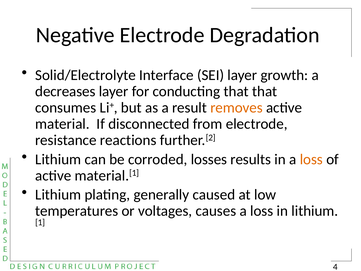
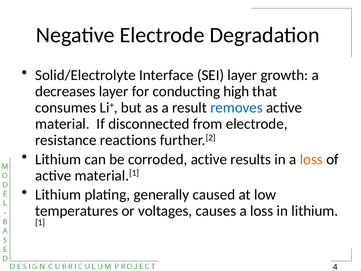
conducting that: that -> high
removes colour: orange -> blue
corroded losses: losses -> active
